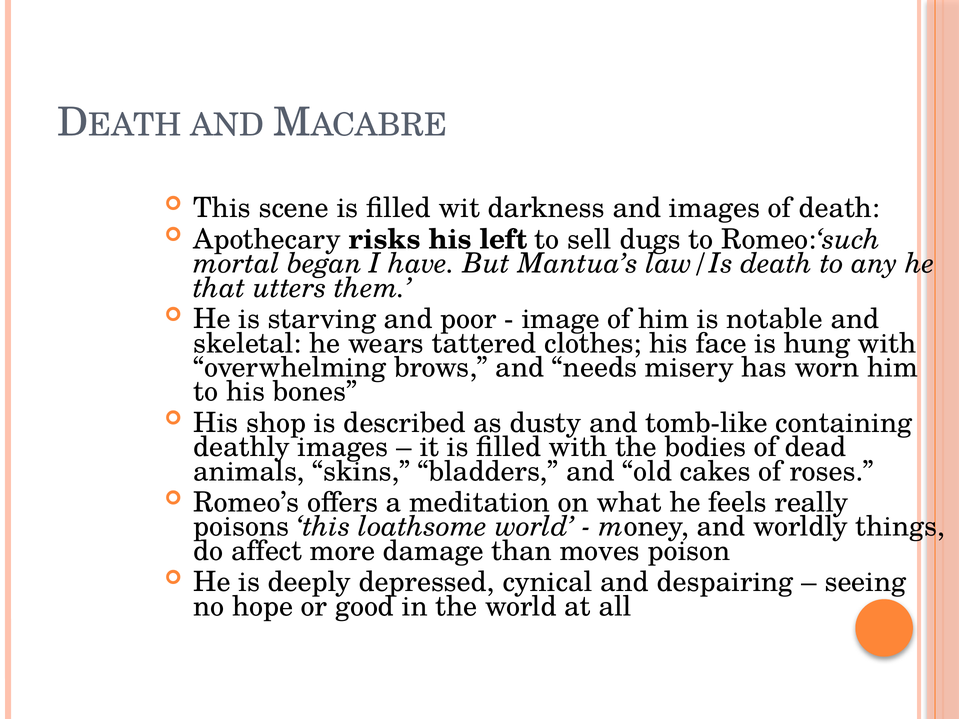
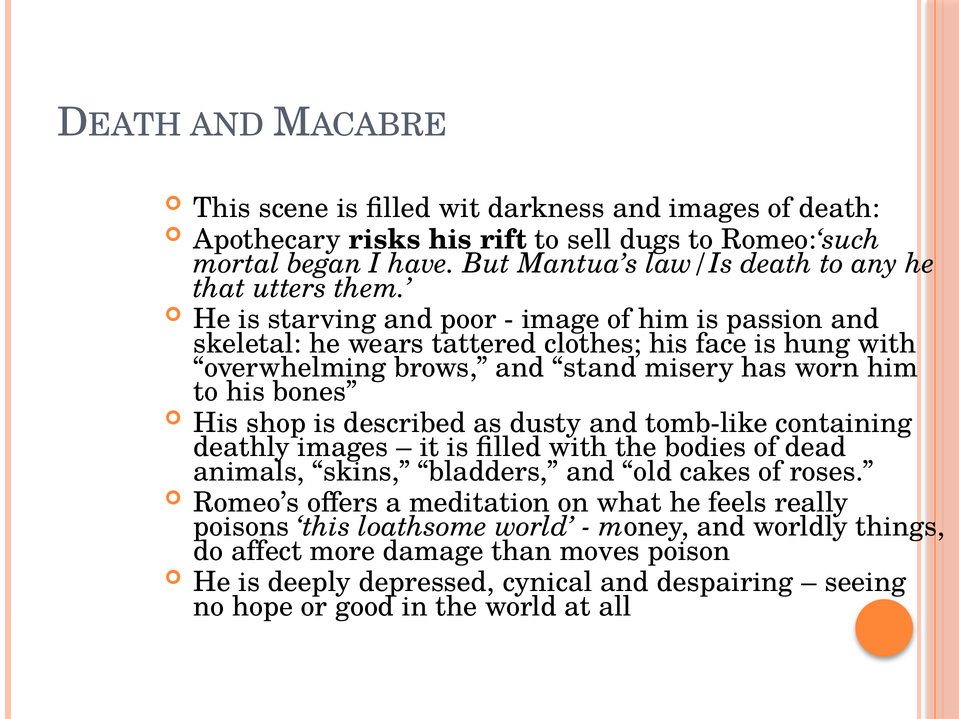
left: left -> rift
notable: notable -> passion
needs: needs -> stand
